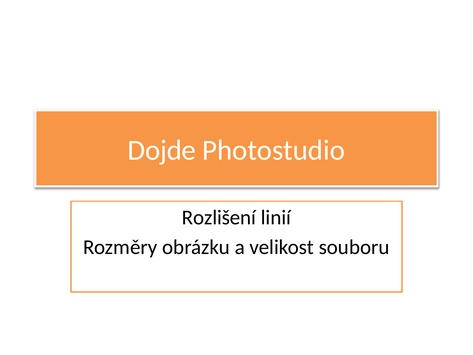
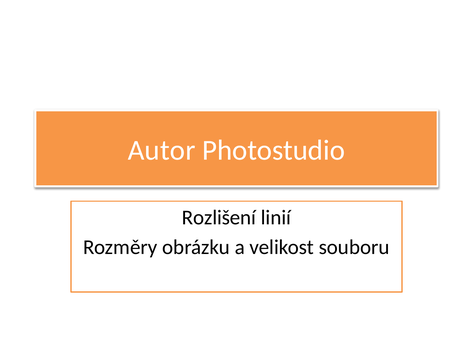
Dojde: Dojde -> Autor
